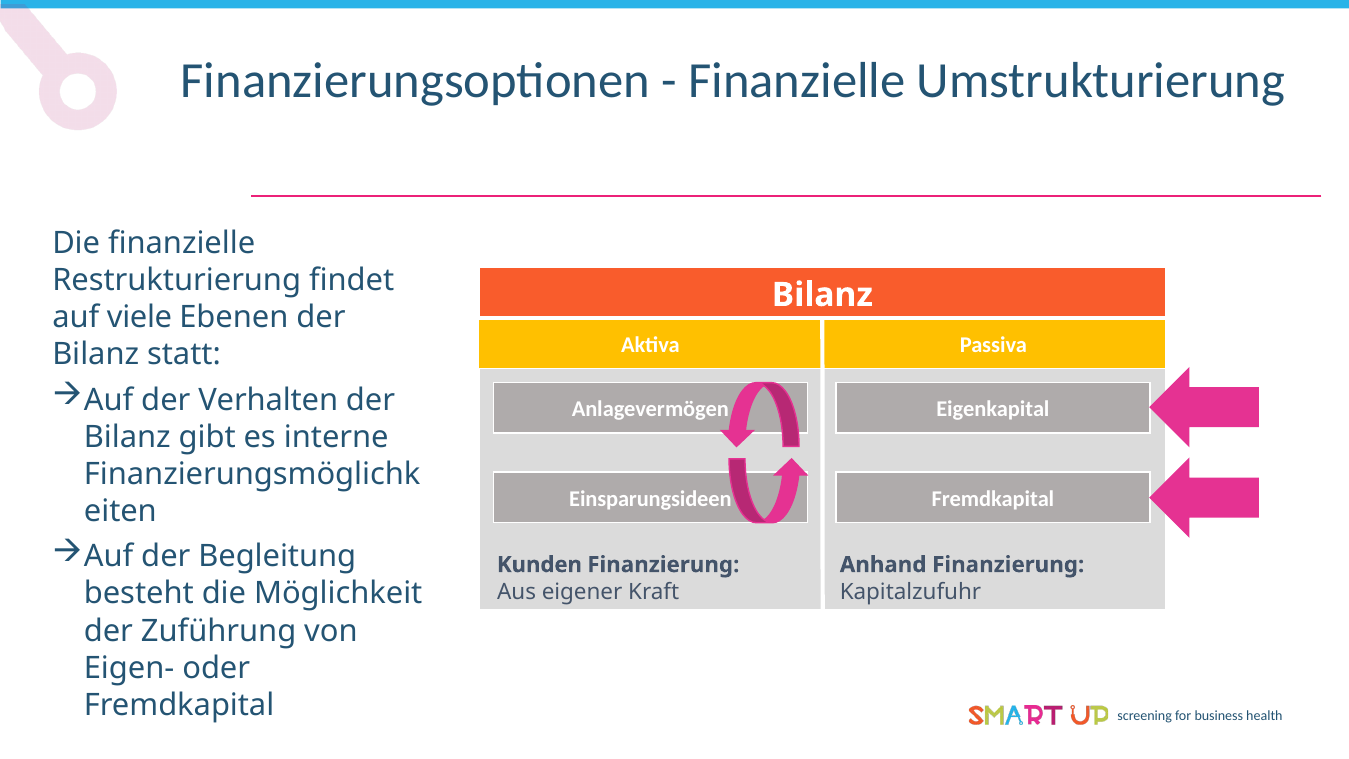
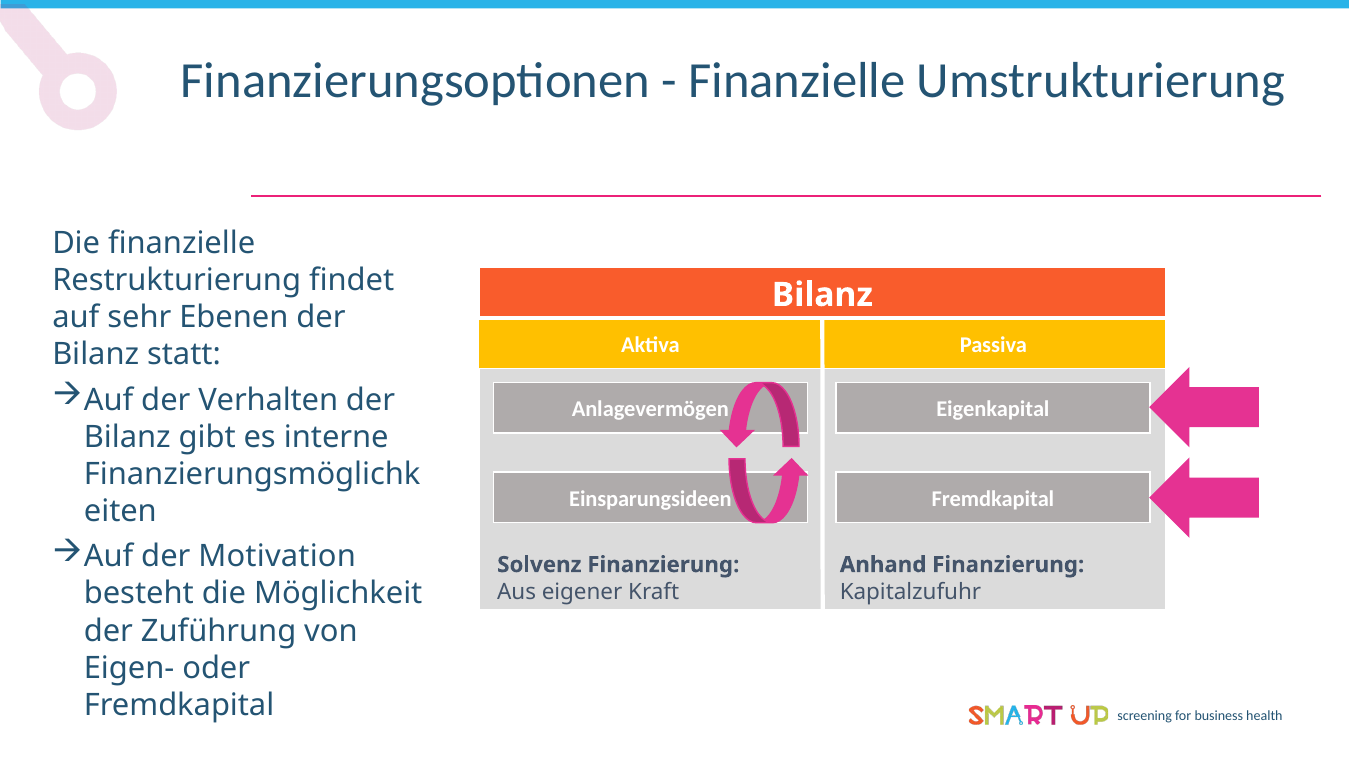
viele: viele -> sehr
Begleitung: Begleitung -> Motivation
Kunden: Kunden -> Solvenz
